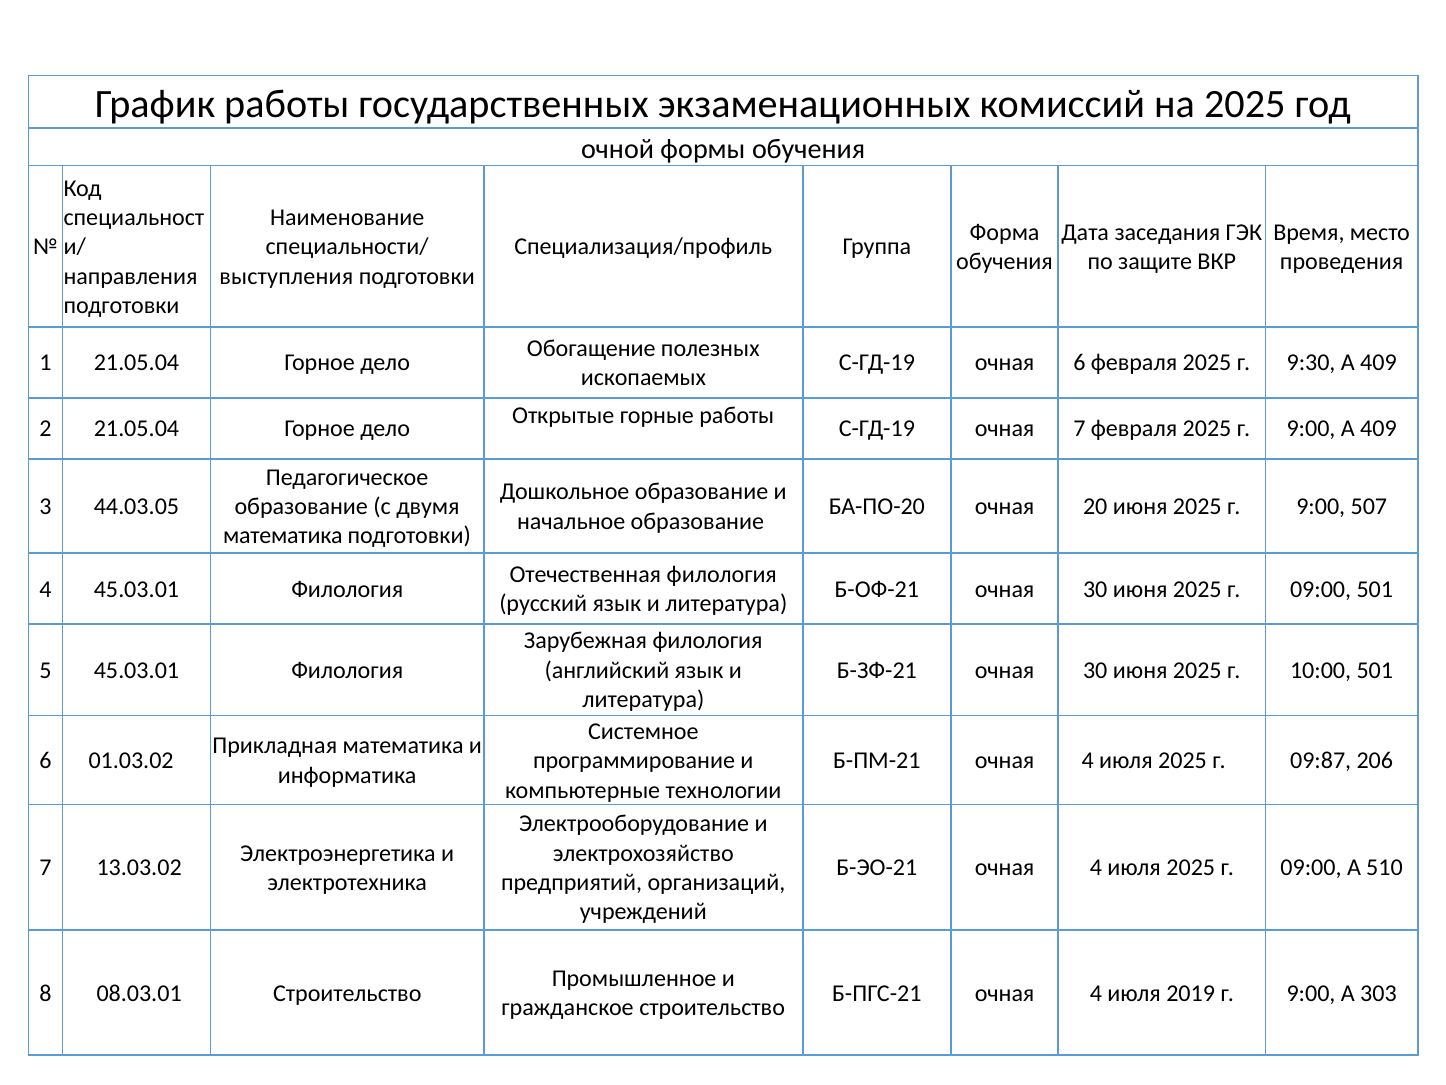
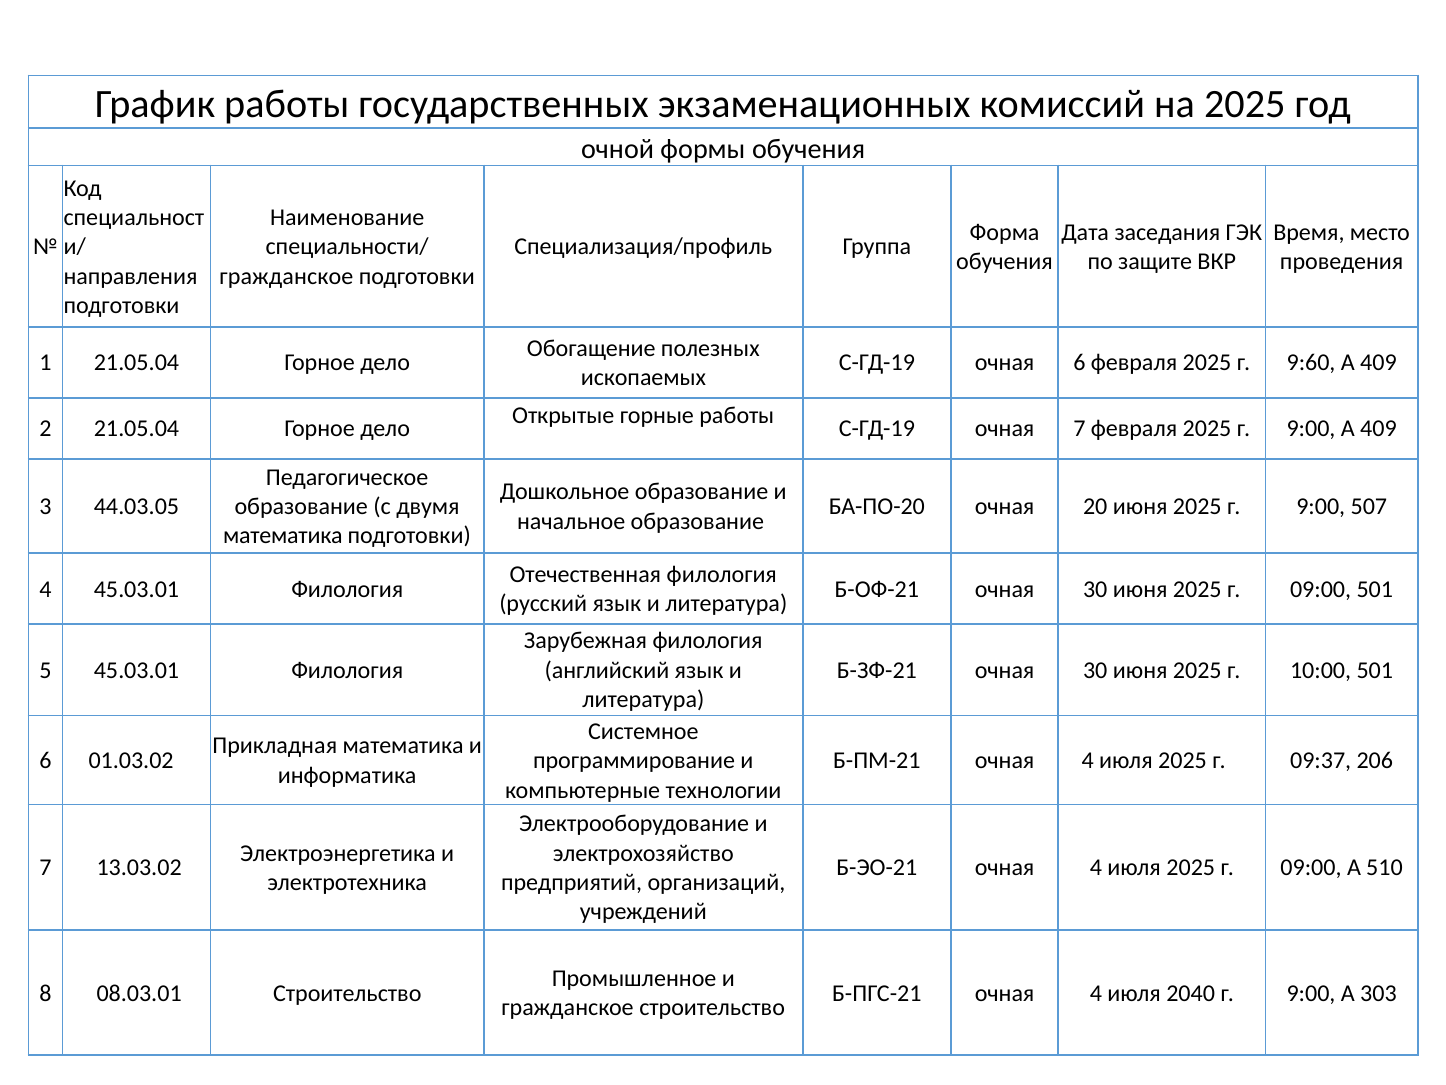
выступления at (286, 276): выступления -> гражданское
9:30: 9:30 -> 9:60
09:87: 09:87 -> 09:37
2019: 2019 -> 2040
